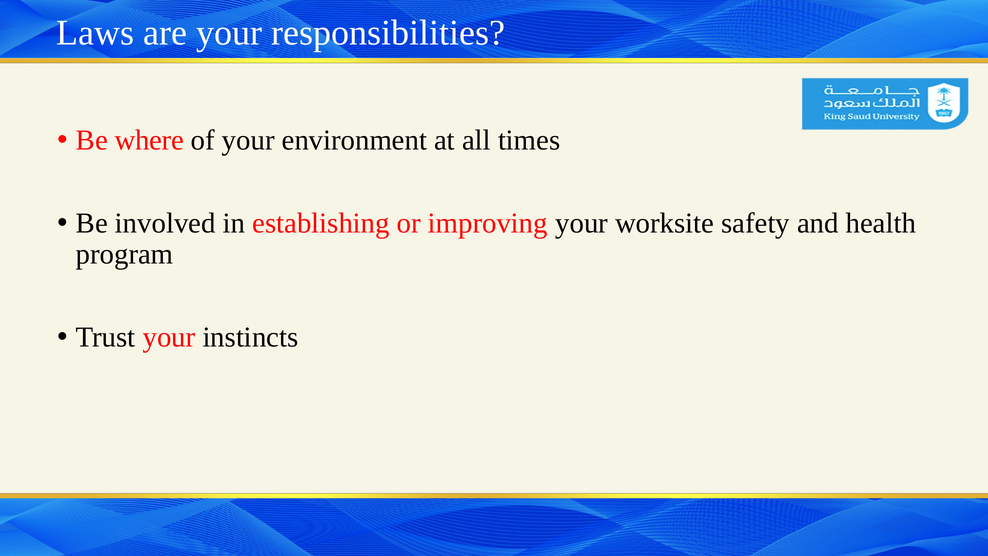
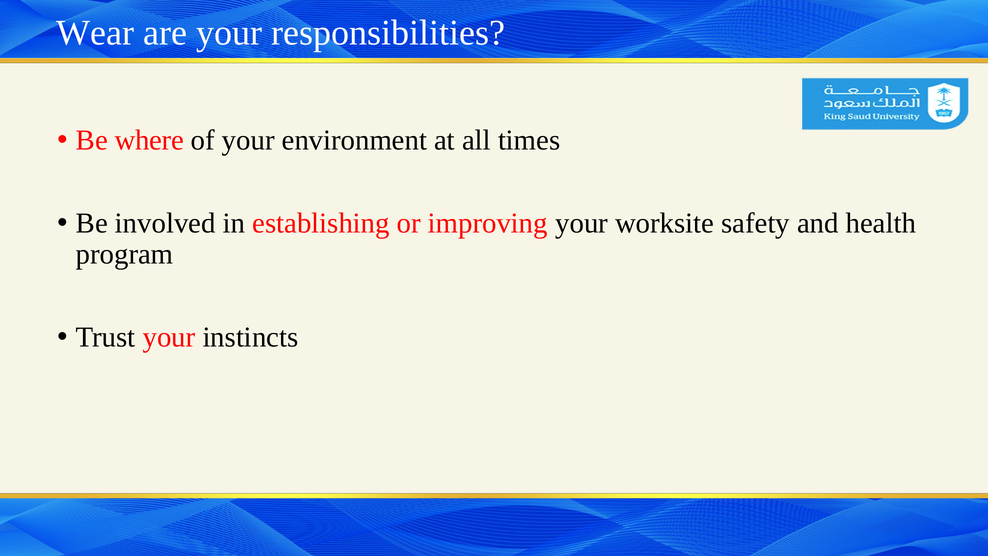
Laws: Laws -> Wear
